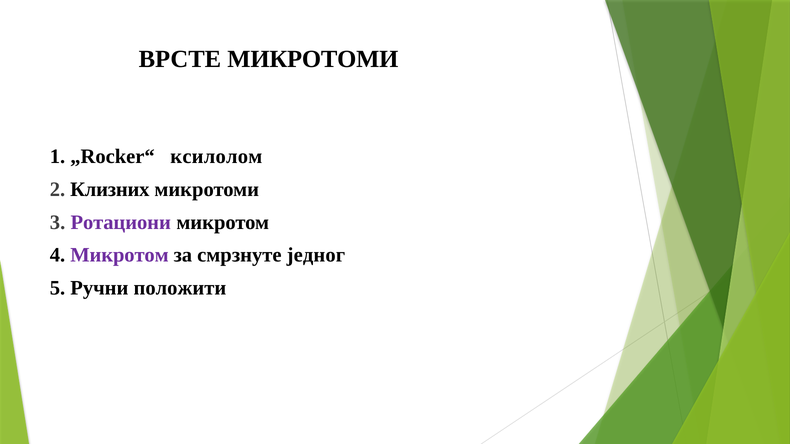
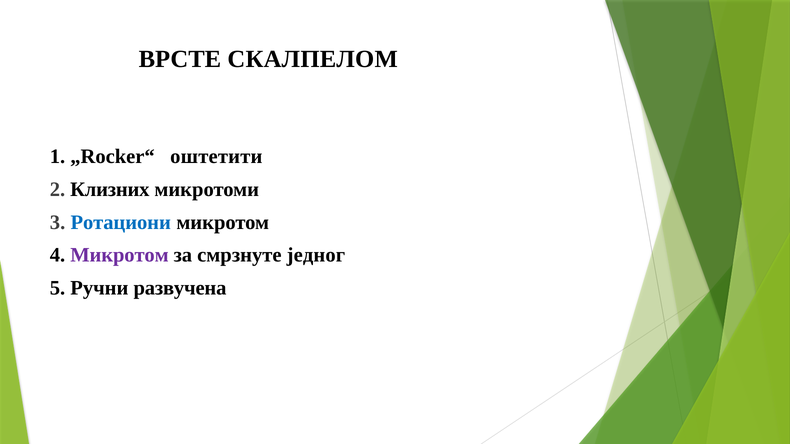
ВРСТЕ МИКРОТОМИ: МИКРОТОМИ -> СКАЛПЕЛОМ
ксилолом: ксилолом -> оштетити
Ротациони colour: purple -> blue
положити: положити -> развучена
